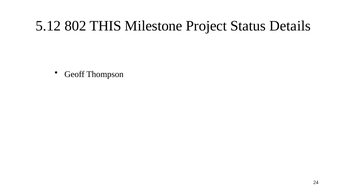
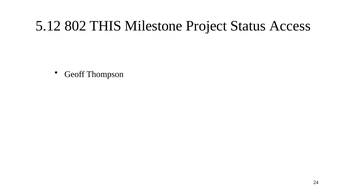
Details: Details -> Access
